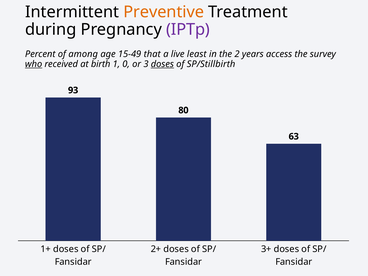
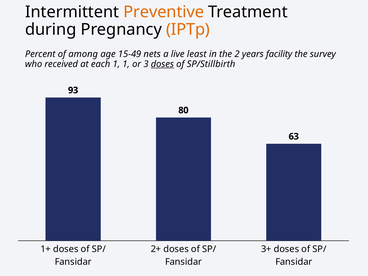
IPTp colour: purple -> orange
that: that -> nets
access: access -> facility
who underline: present -> none
birth: birth -> each
1 0: 0 -> 1
